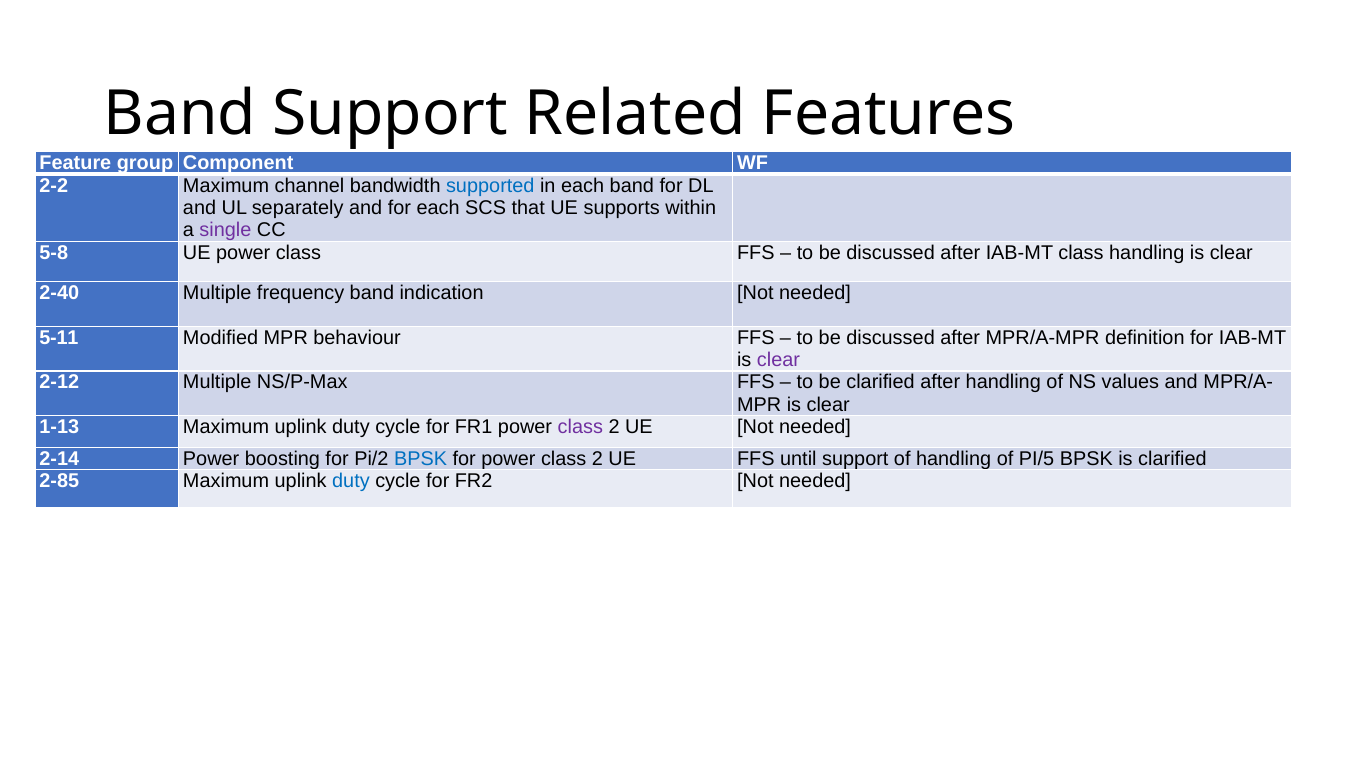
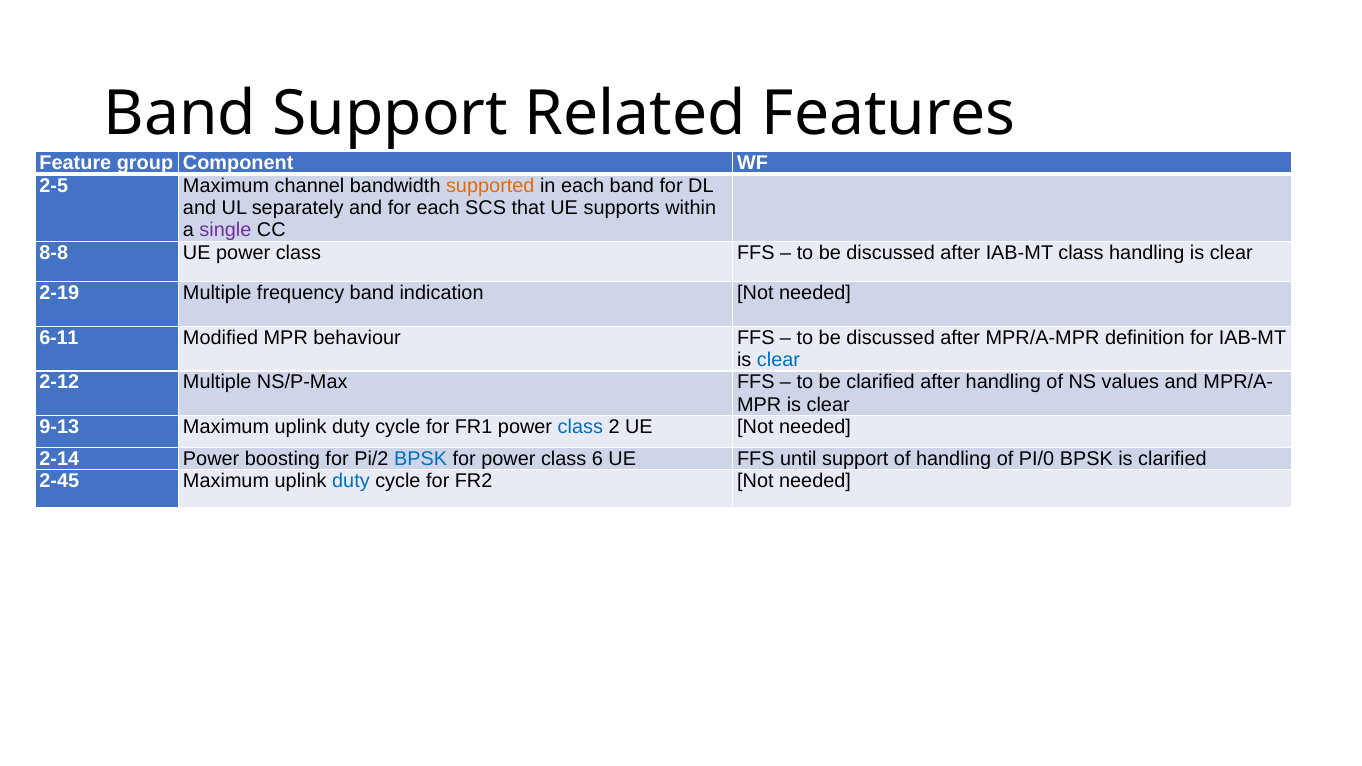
2-2: 2-2 -> 2-5
supported colour: blue -> orange
5-8: 5-8 -> 8-8
2-40: 2-40 -> 2-19
5-11: 5-11 -> 6-11
clear at (778, 360) colour: purple -> blue
1-13: 1-13 -> 9-13
class at (580, 427) colour: purple -> blue
for power class 2: 2 -> 6
PI/5: PI/5 -> PI/0
2-85: 2-85 -> 2-45
